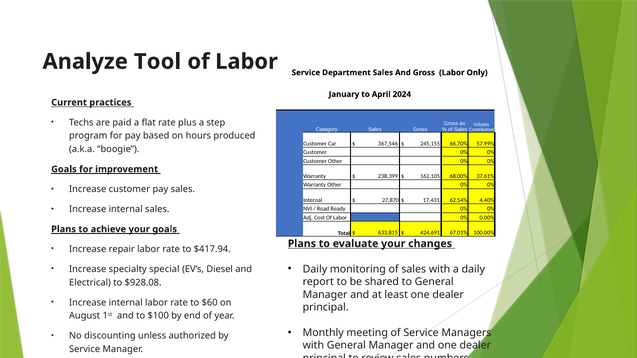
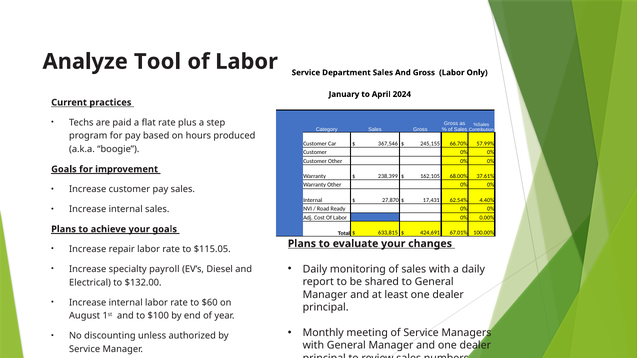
$417.94: $417.94 -> $115.05
special: special -> payroll
$928.08: $928.08 -> $132.00
